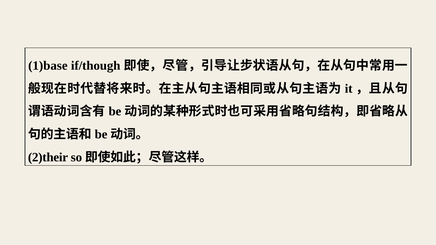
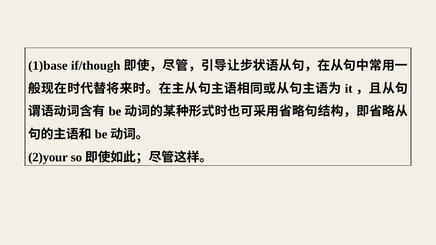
2)their: 2)their -> 2)your
